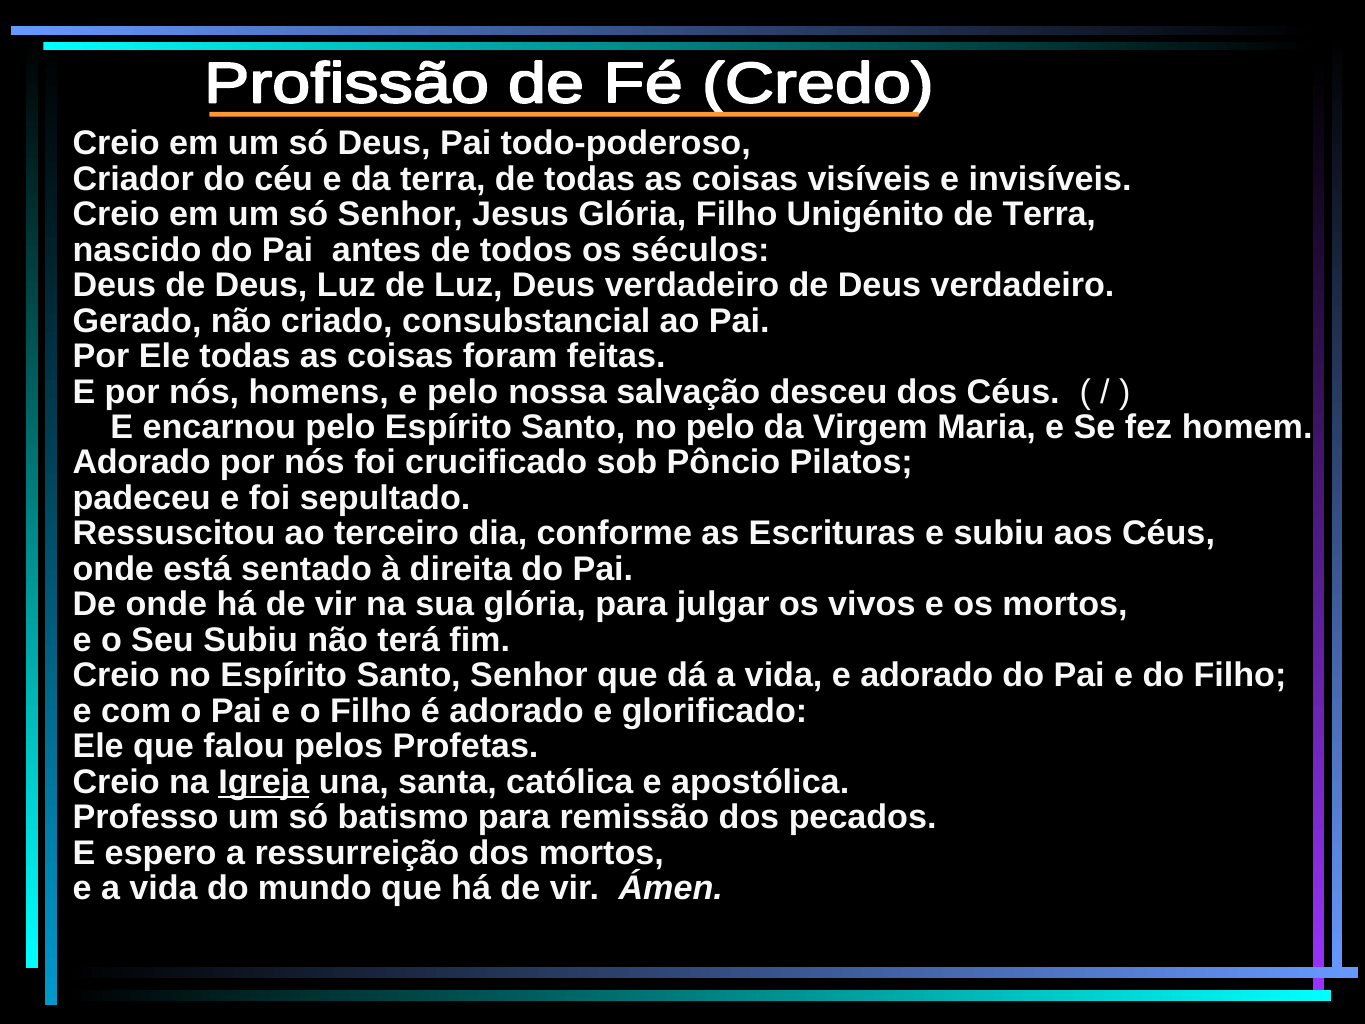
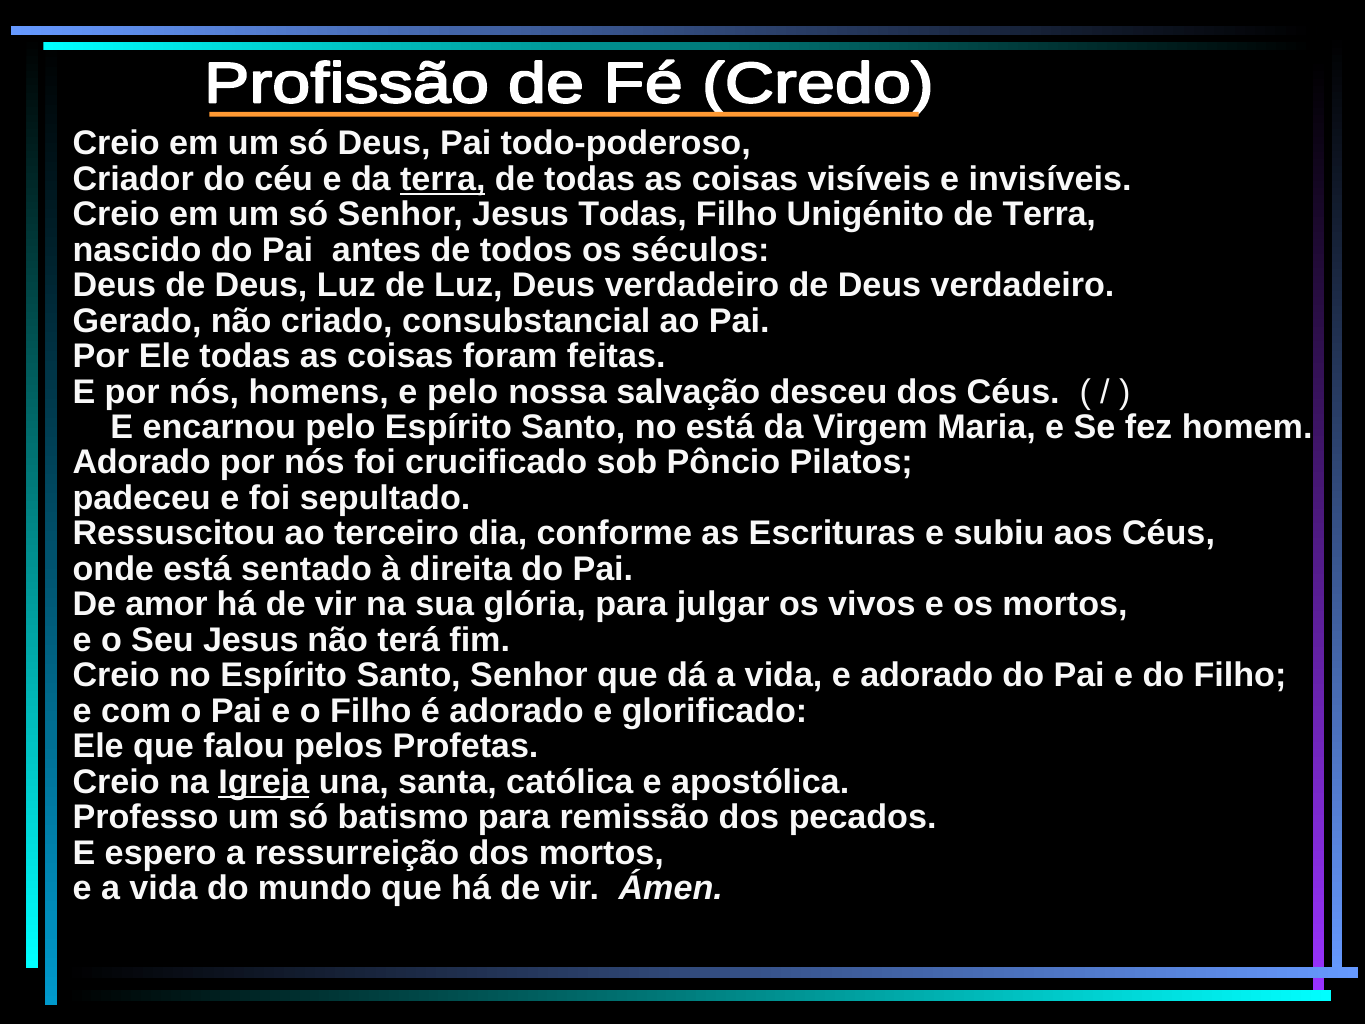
terra at (443, 179) underline: none -> present
Jesus Glória: Glória -> Todas
no pelo: pelo -> está
De onde: onde -> amor
Seu Subiu: Subiu -> Jesus
